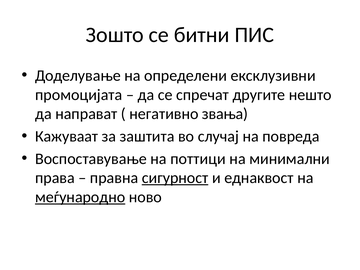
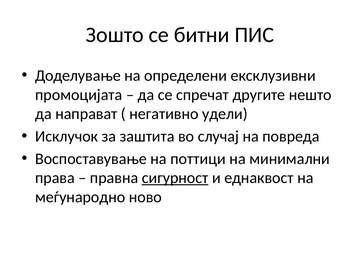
звања: звања -> удели
Кажуваат: Кажуваат -> Исклучок
меѓународно underline: present -> none
